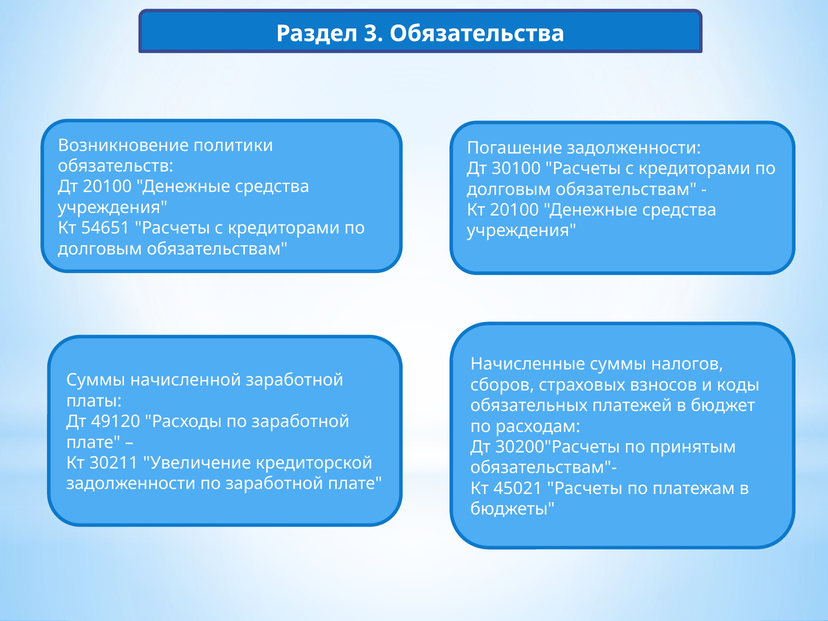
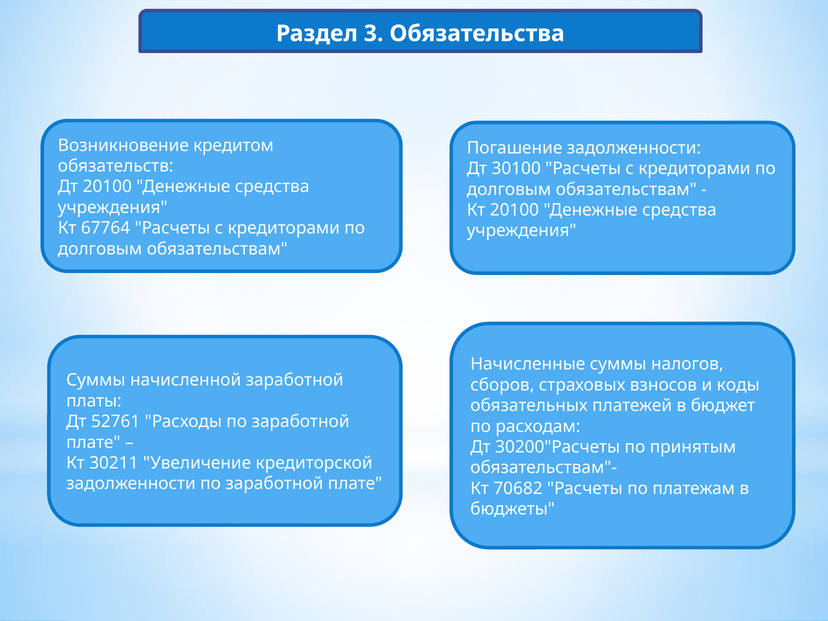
политики: политики -> кредитом
54651: 54651 -> 67764
49120: 49120 -> 52761
45021: 45021 -> 70682
